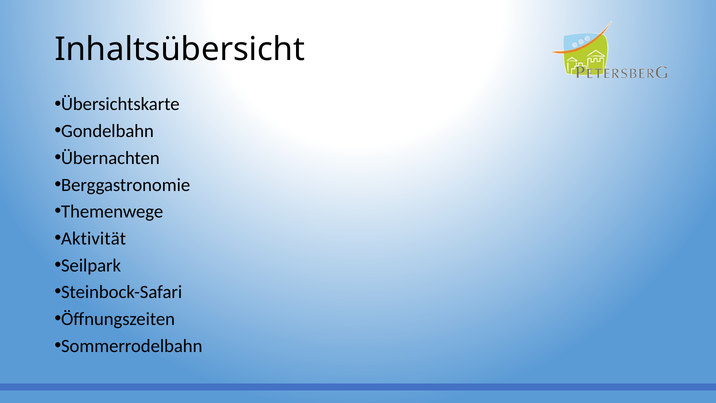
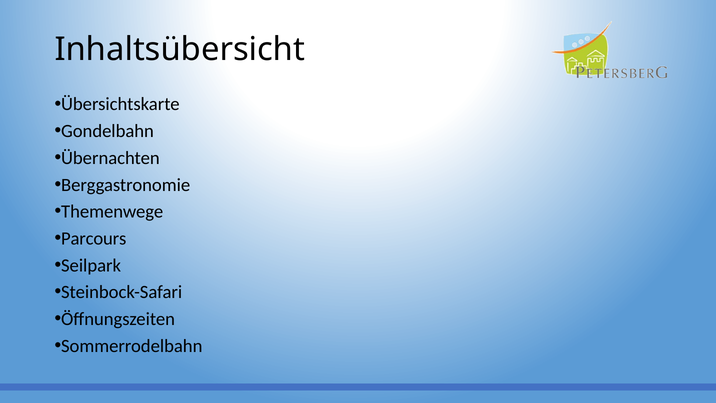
Aktivität: Aktivität -> Parcours
